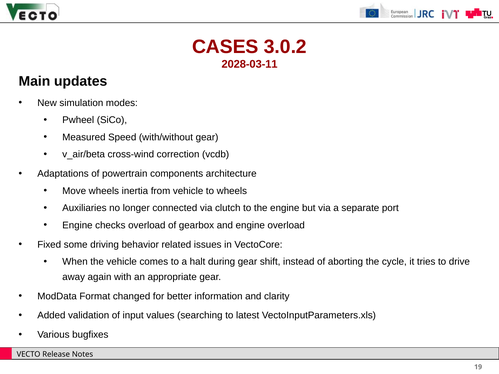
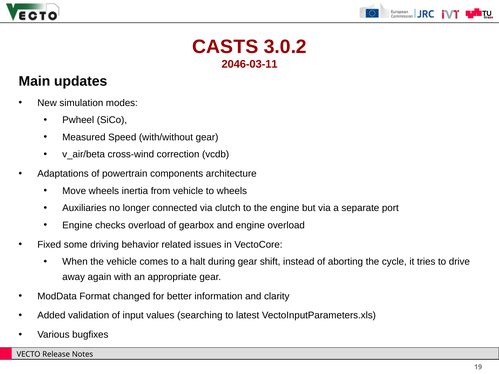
CASES: CASES -> CASTS
2028-03-11: 2028-03-11 -> 2046-03-11
